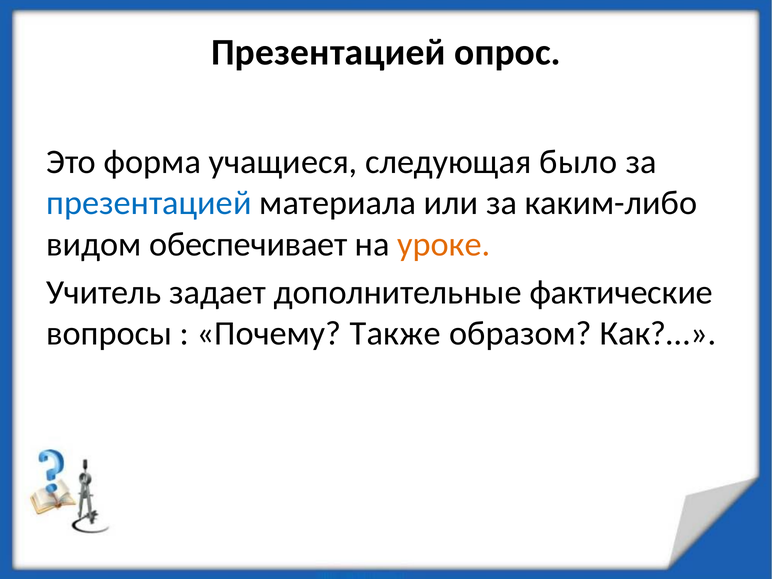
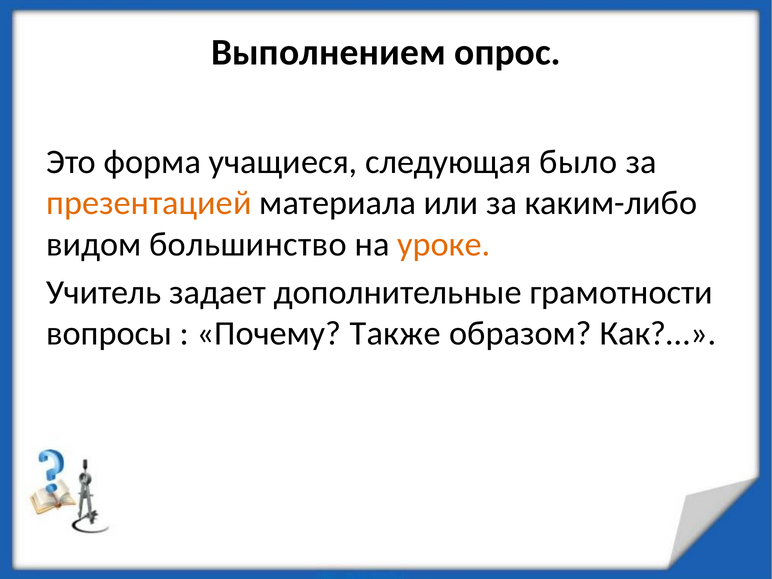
Презентацией at (328, 52): Презентацией -> Выполнением
презентацией at (149, 203) colour: blue -> orange
обеспечивает: обеспечивает -> большинство
фактические: фактические -> грамотности
